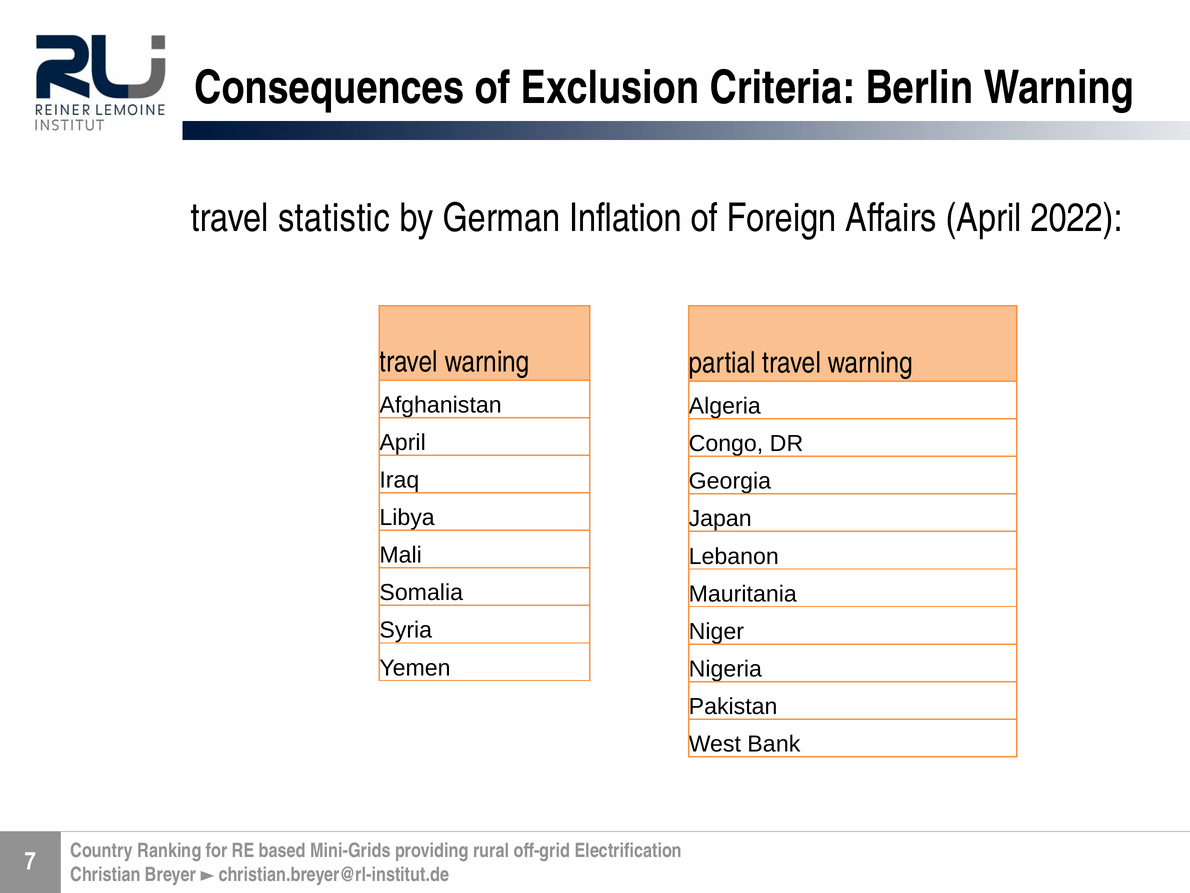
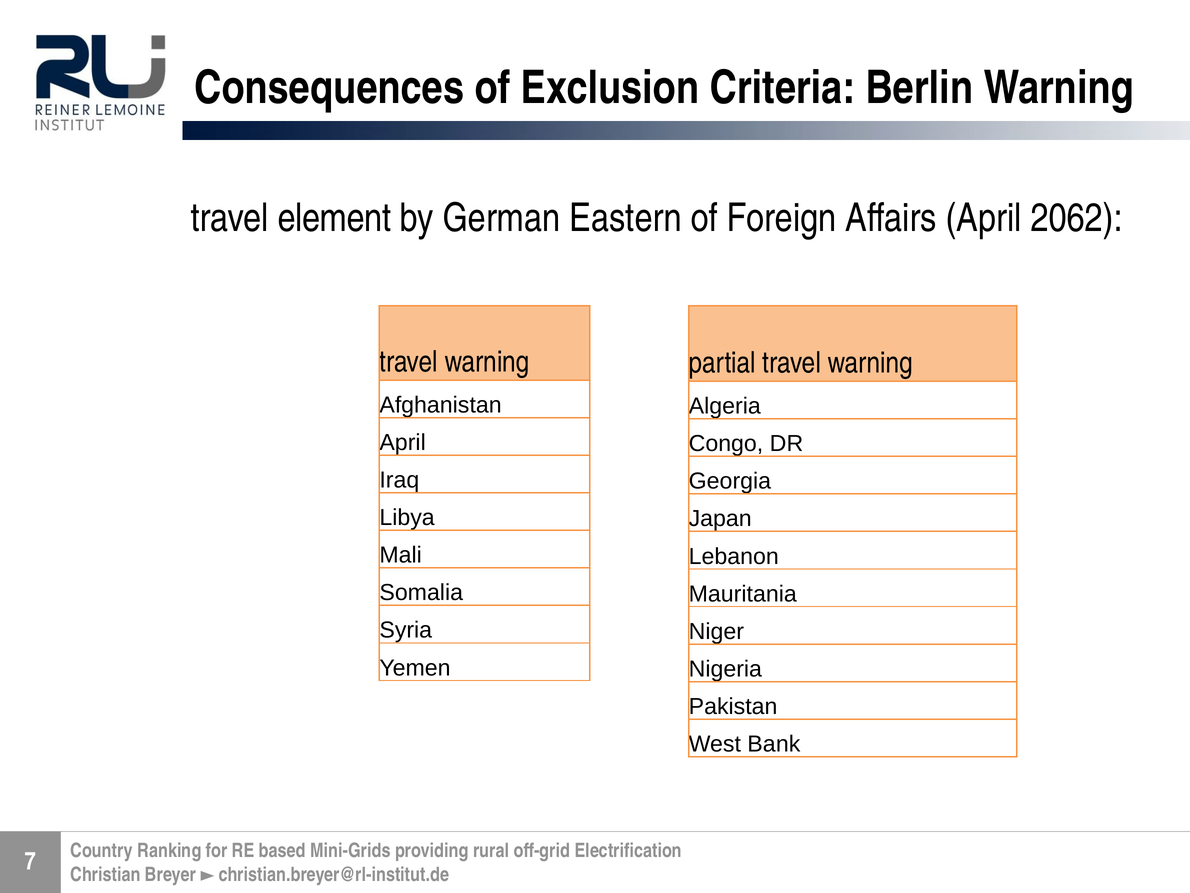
statistic: statistic -> element
Inflation: Inflation -> Eastern
2022: 2022 -> 2062
